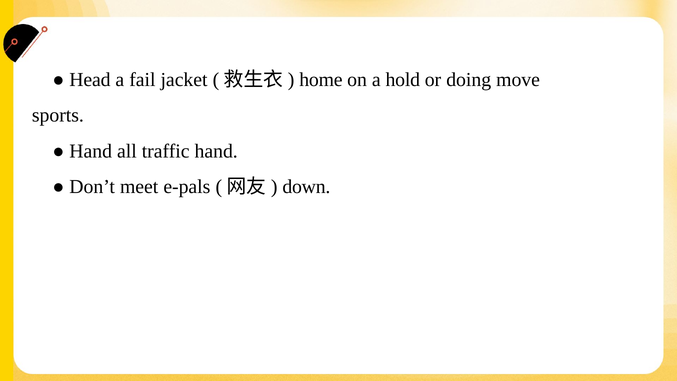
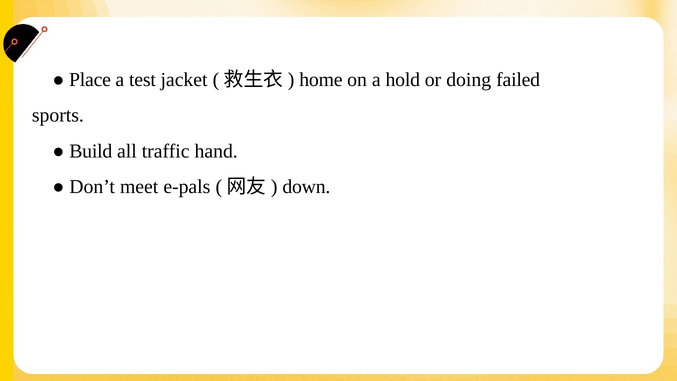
Head: Head -> Place
fail: fail -> test
move: move -> failed
Hand at (91, 151): Hand -> Build
